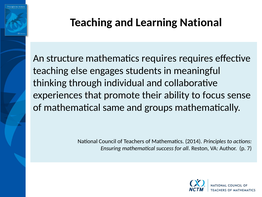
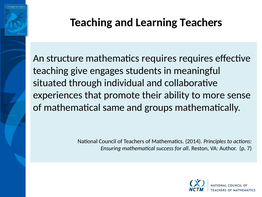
Learning National: National -> Teachers
else: else -> give
thinking: thinking -> situated
focus: focus -> more
